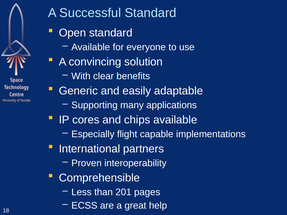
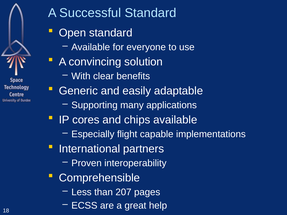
201: 201 -> 207
